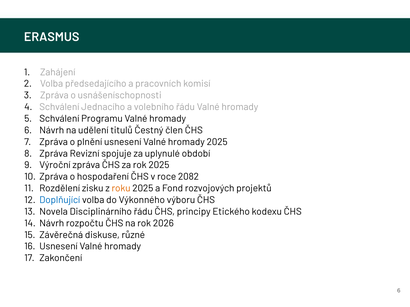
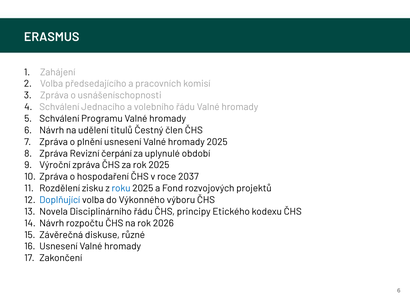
spojuje: spojuje -> čerpání
2082: 2082 -> 2037
roku colour: orange -> blue
